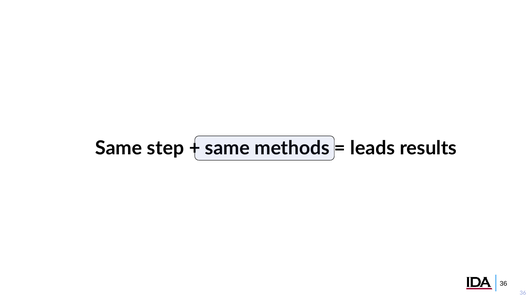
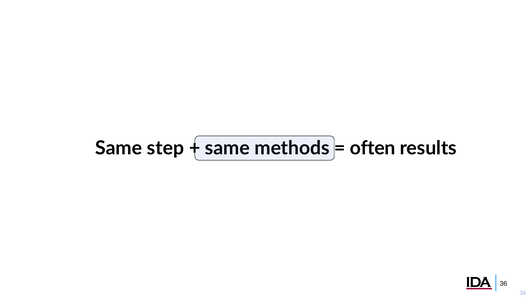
leads: leads -> often
